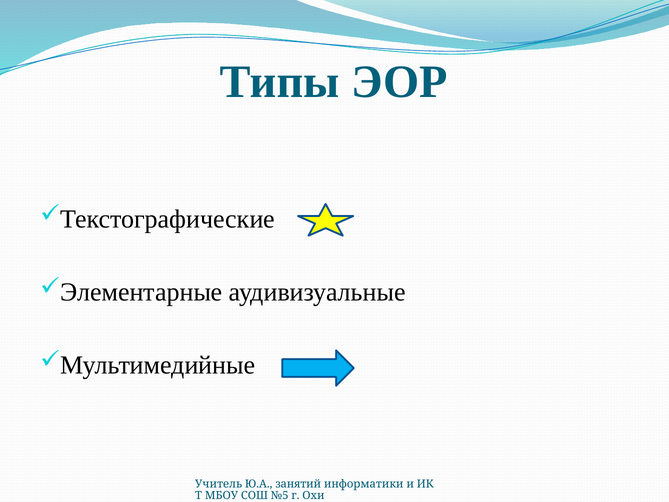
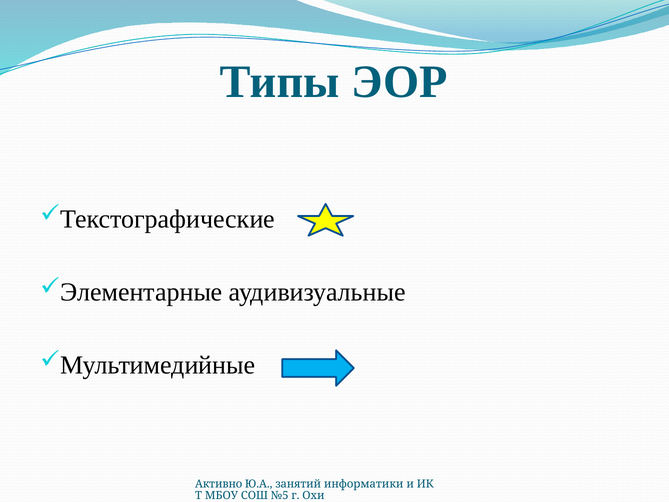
Учитель: Учитель -> Активно
